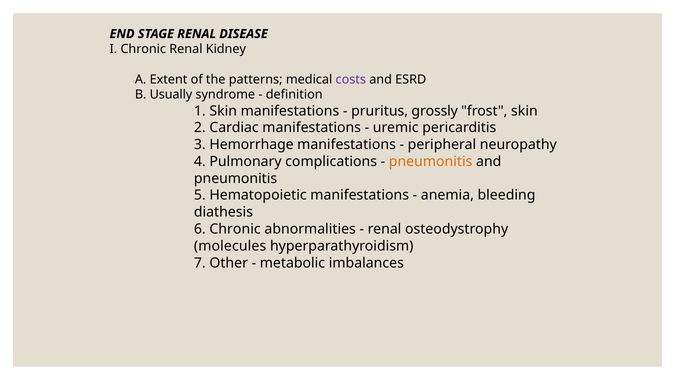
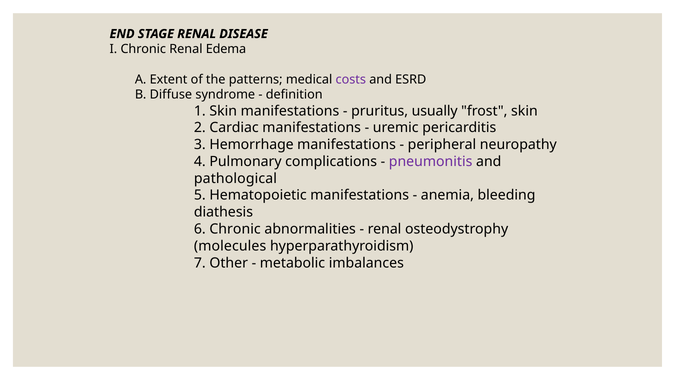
Kidney: Kidney -> Edema
Usually: Usually -> Diffuse
grossly: grossly -> usually
pneumonitis at (431, 161) colour: orange -> purple
pneumonitis at (236, 178): pneumonitis -> pathological
